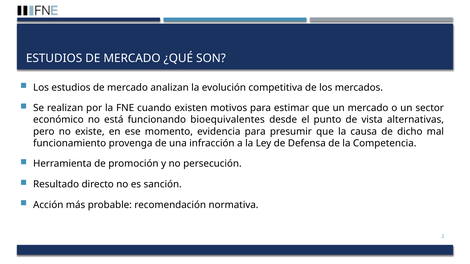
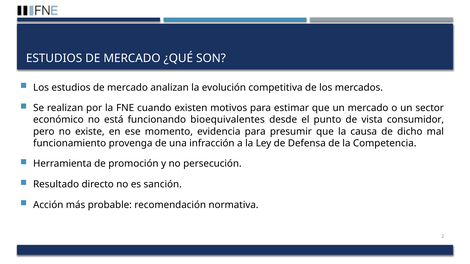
alternativas: alternativas -> consumidor
